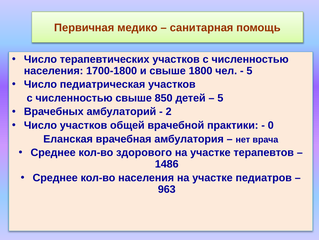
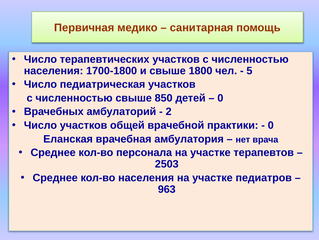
5 at (220, 98): 5 -> 0
здорового: здорового -> персонала
1486: 1486 -> 2503
